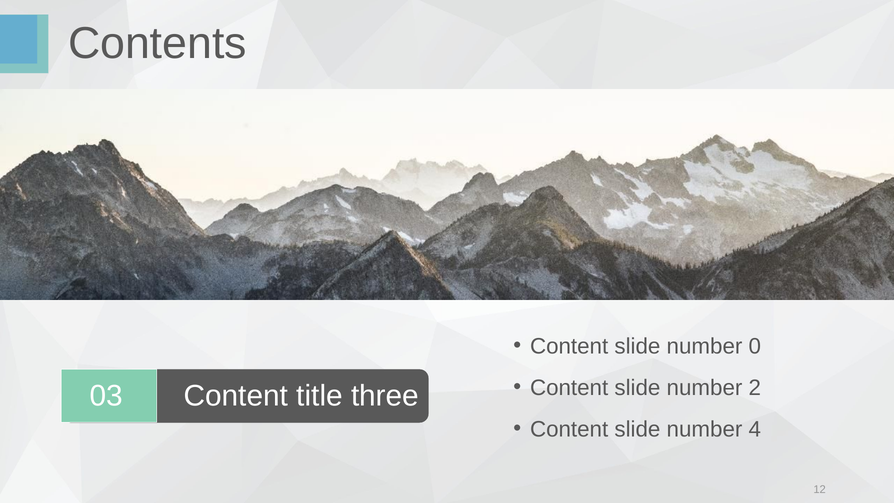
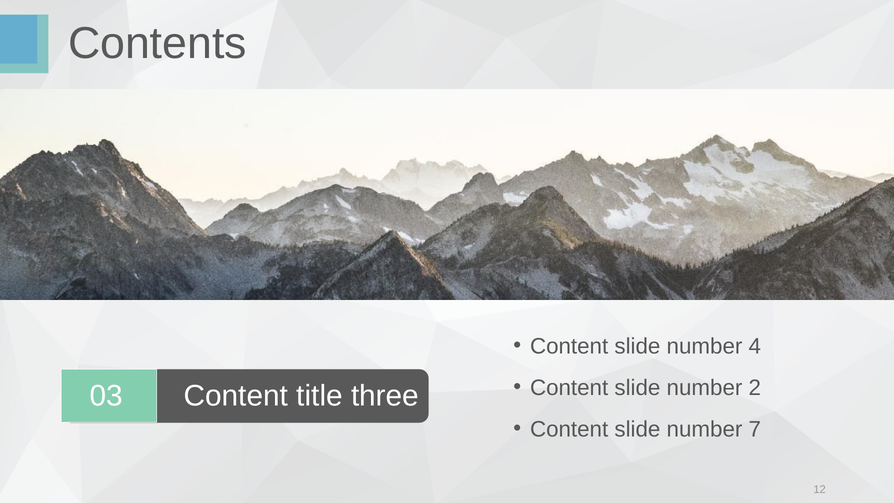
0: 0 -> 4
4: 4 -> 7
